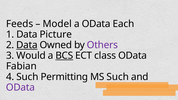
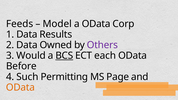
Each: Each -> Corp
Picture: Picture -> Results
Data at (27, 45) underline: present -> none
class: class -> each
Fabian: Fabian -> Before
MS Such: Such -> Page
OData at (20, 87) colour: purple -> orange
